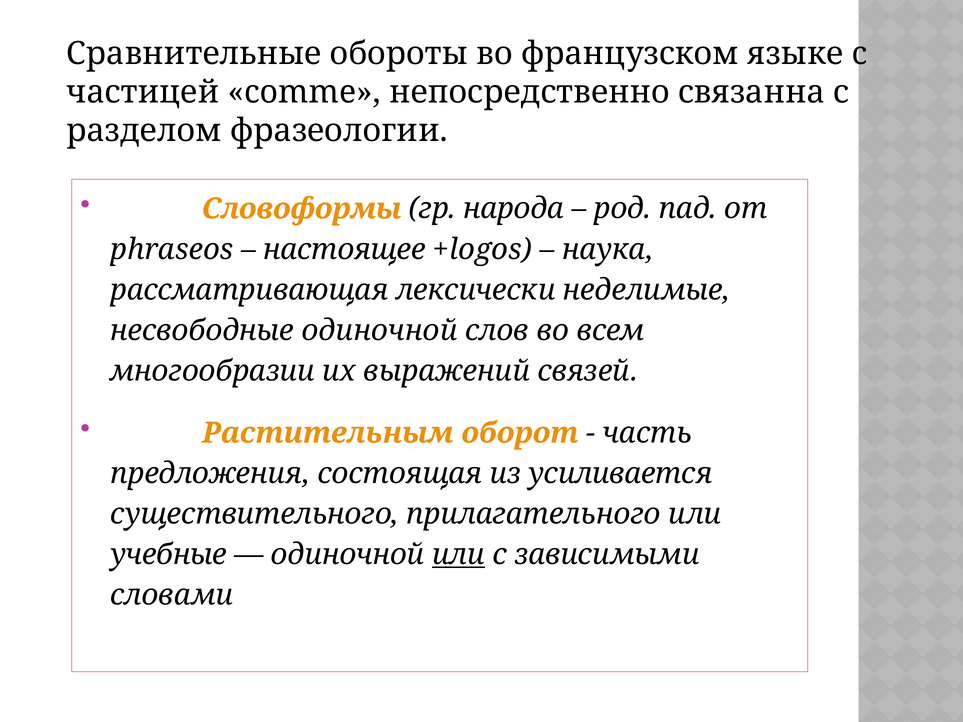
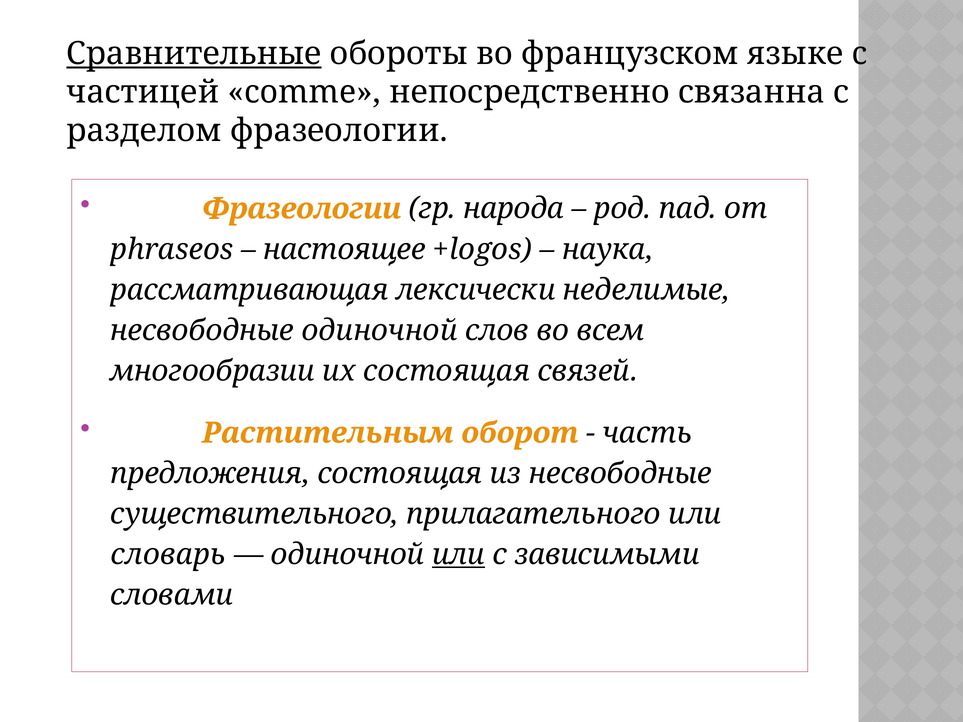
Сравнительные underline: none -> present
Словоформы at (302, 209): Словоформы -> Фразеологии
их выражений: выражений -> состоящая
из усиливается: усиливается -> несвободные
учебные: учебные -> словарь
